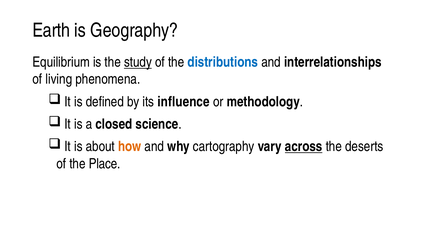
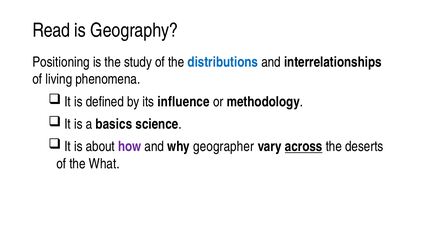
Earth: Earth -> Read
Equilibrium: Equilibrium -> Positioning
study underline: present -> none
closed: closed -> basics
how colour: orange -> purple
cartography: cartography -> geographer
Place: Place -> What
